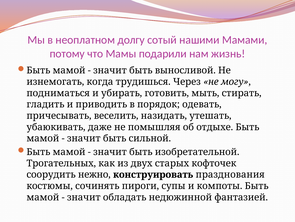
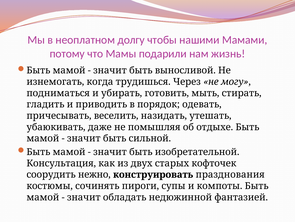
сотый: сотый -> чтобы
Трогательных: Трогательных -> Консультация
